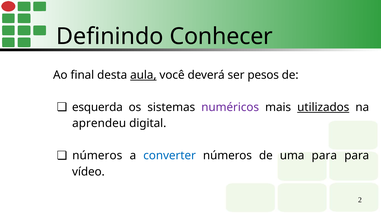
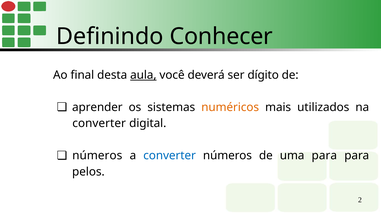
pesos: pesos -> dígito
esquerda: esquerda -> aprender
numéricos colour: purple -> orange
utilizados underline: present -> none
aprendeu at (99, 123): aprendeu -> converter
vídeo: vídeo -> pelos
